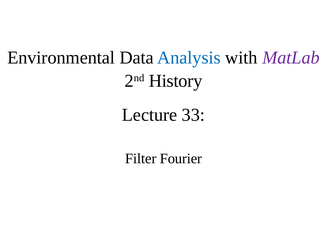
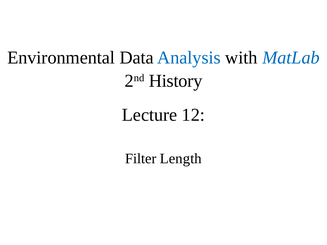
MatLab colour: purple -> blue
33: 33 -> 12
Fourier: Fourier -> Length
